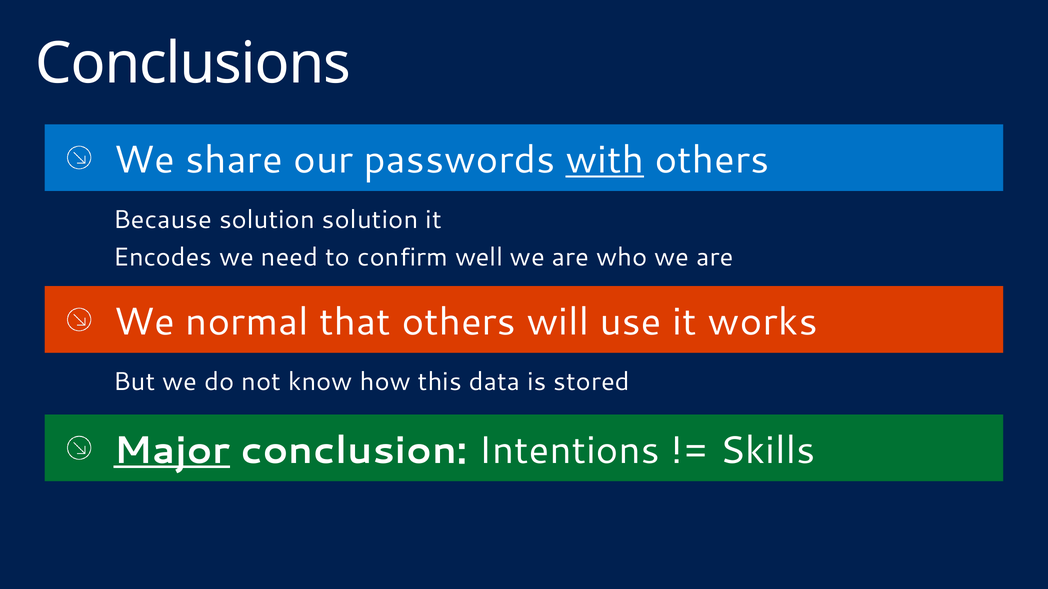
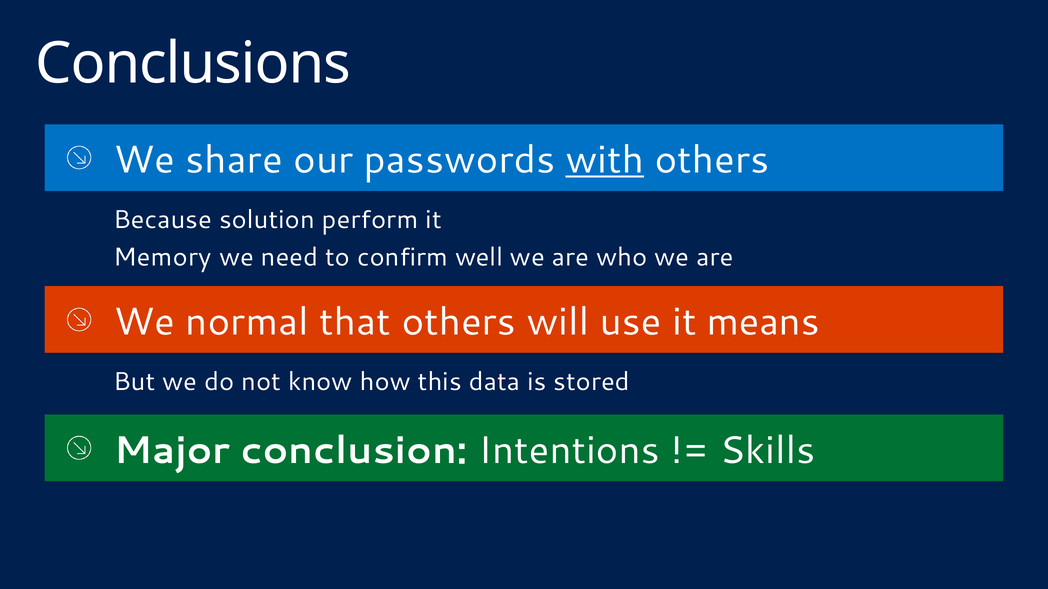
solution solution: solution -> perform
Encodes: Encodes -> Memory
works: works -> means
Major underline: present -> none
